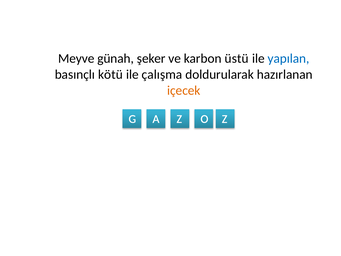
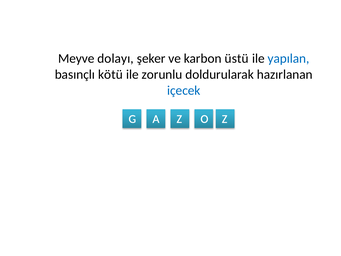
günah: günah -> dolayı
çalışma: çalışma -> zorunlu
içecek colour: orange -> blue
